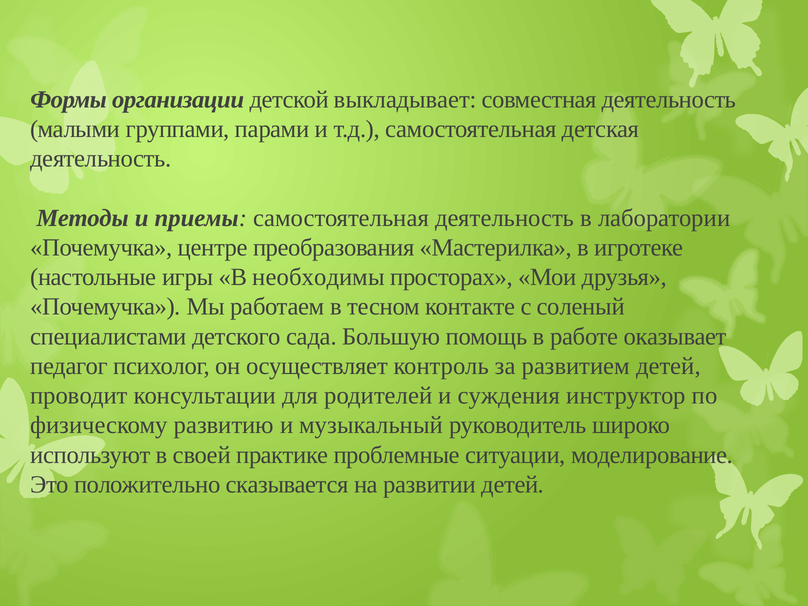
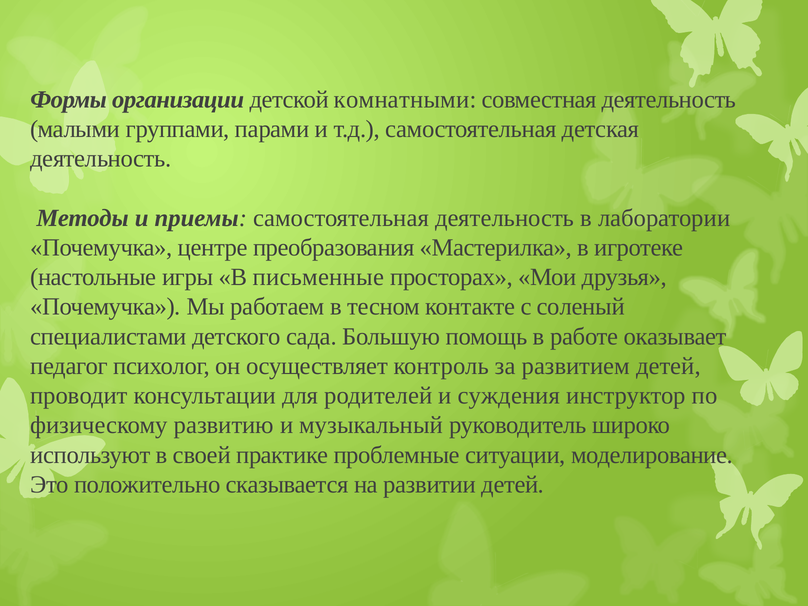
выкладывает: выкладывает -> комнатными
необходимы: необходимы -> письменные
